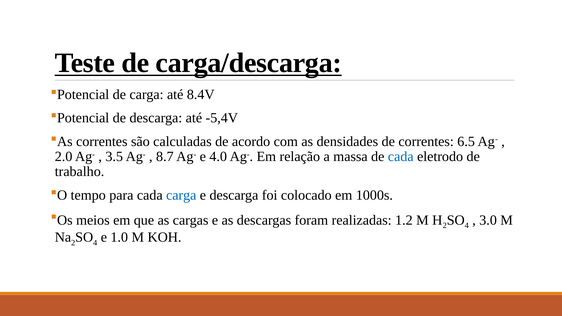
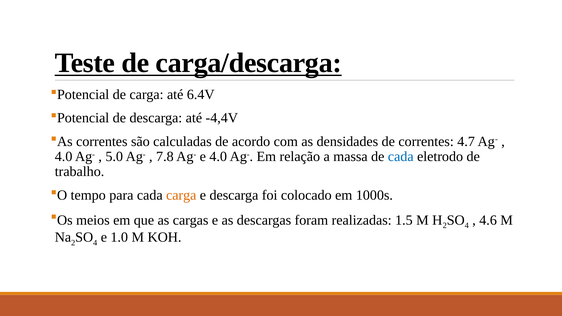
8.4V: 8.4V -> 6.4V
-5,4V: -5,4V -> -4,4V
6.5: 6.5 -> 4.7
2.0 at (64, 157): 2.0 -> 4.0
3.5: 3.5 -> 5.0
8.7: 8.7 -> 7.8
carga at (181, 195) colour: blue -> orange
1.2: 1.2 -> 1.5
3.0: 3.0 -> 4.6
